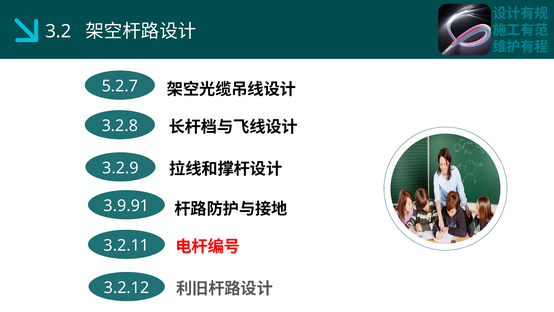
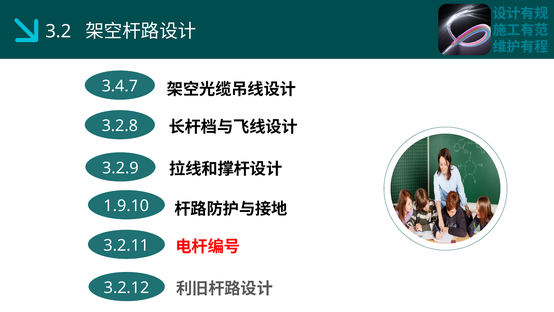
5.2.7: 5.2.7 -> 3.4.7
3.9.91: 3.9.91 -> 1.9.10
